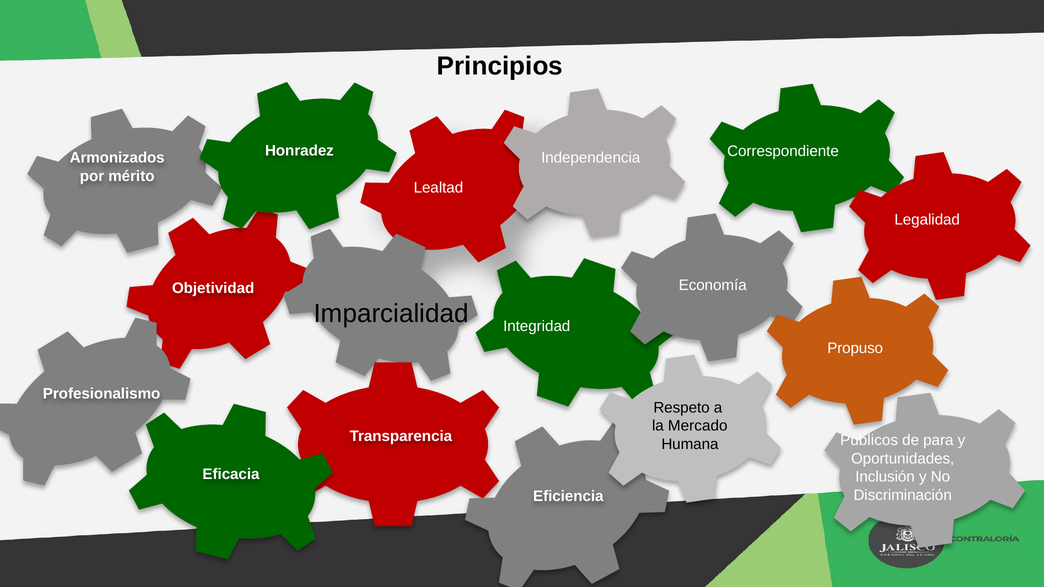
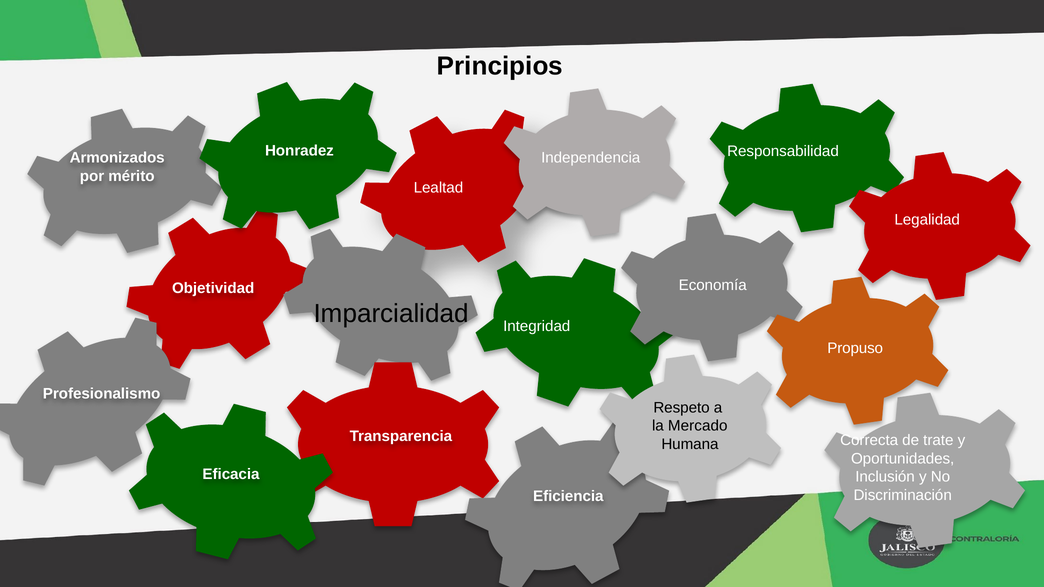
Correspondiente: Correspondiente -> Responsabilidad
Públicos: Públicos -> Correcta
para: para -> trate
